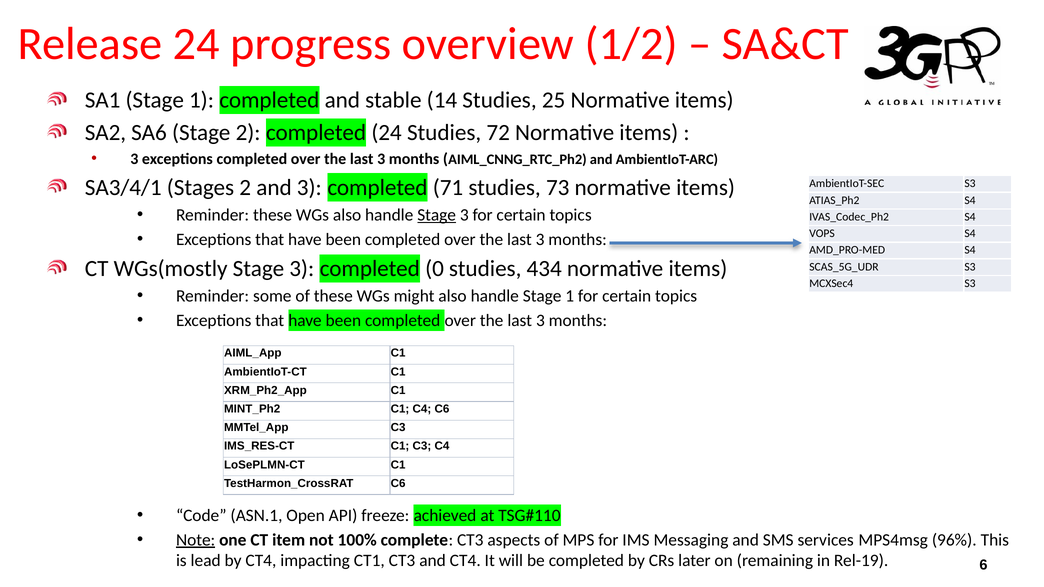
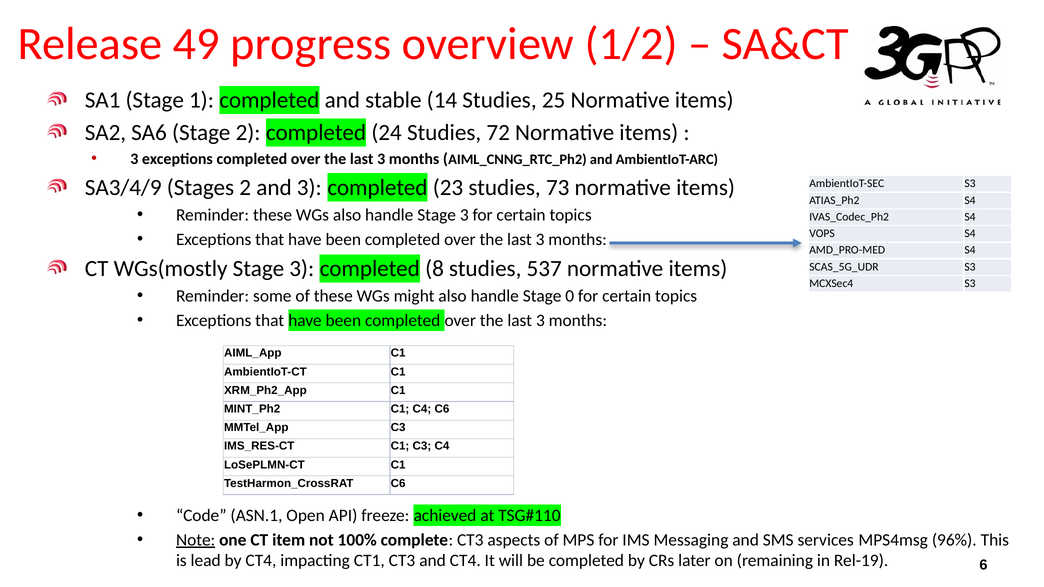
Release 24: 24 -> 49
SA3/4/1: SA3/4/1 -> SA3/4/9
71: 71 -> 23
Stage at (437, 215) underline: present -> none
0: 0 -> 8
434: 434 -> 537
1 at (570, 296): 1 -> 0
